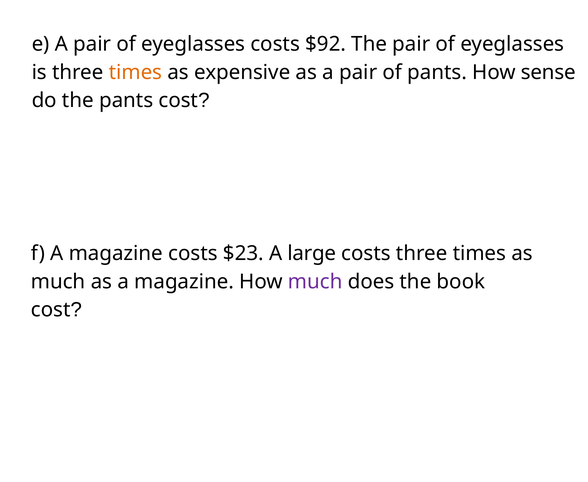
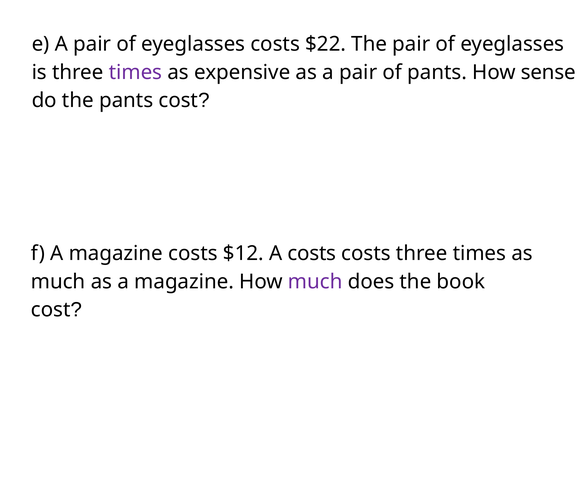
$92: $92 -> $22
times at (135, 72) colour: orange -> purple
$23: $23 -> $12
A large: large -> costs
